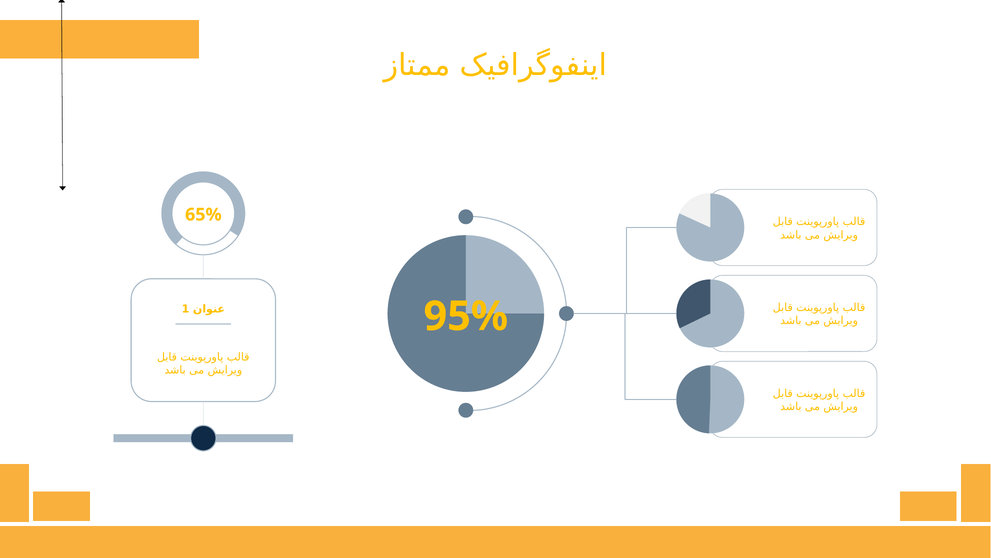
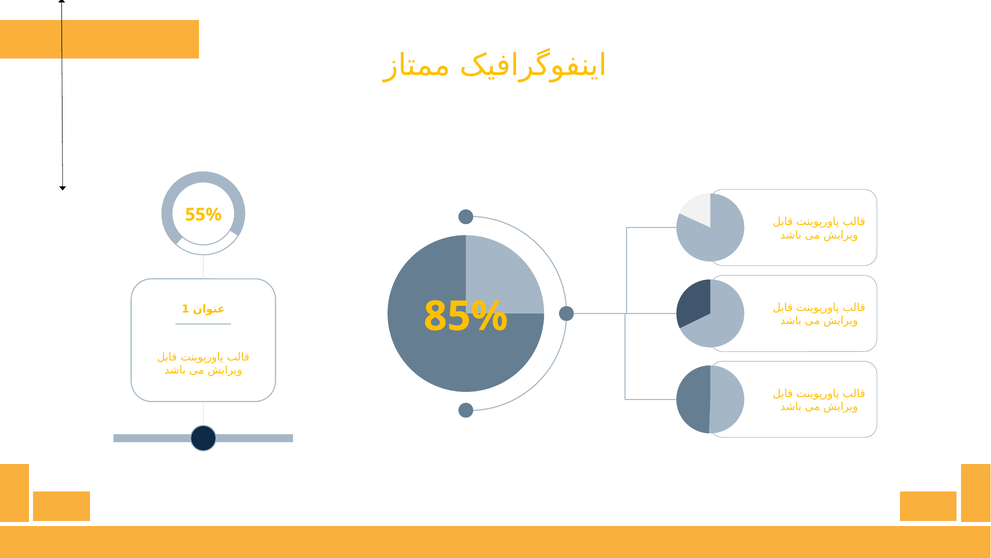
65%: 65% -> 55%
95%: 95% -> 85%
